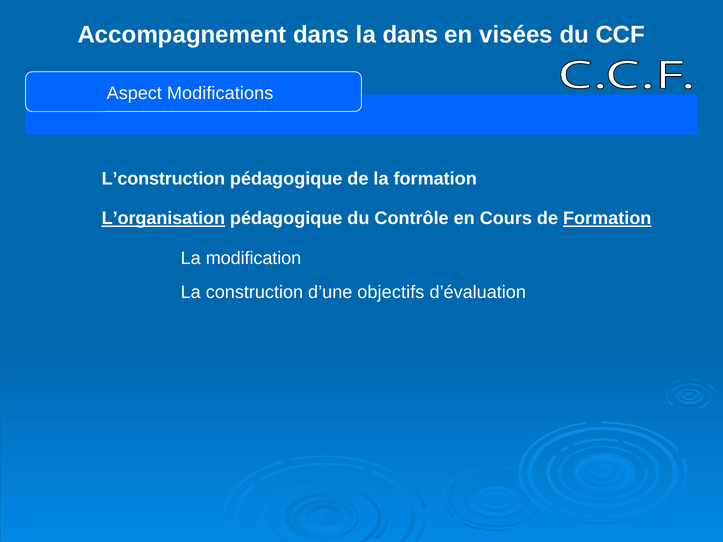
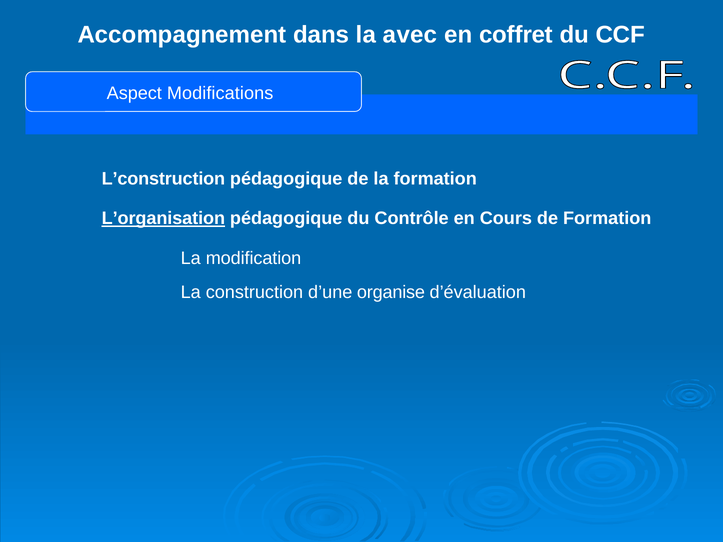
la dans: dans -> avec
visées: visées -> coffret
Formation at (607, 219) underline: present -> none
objectifs: objectifs -> organise
